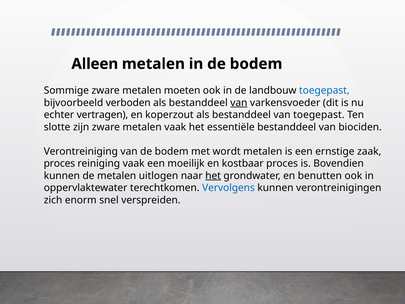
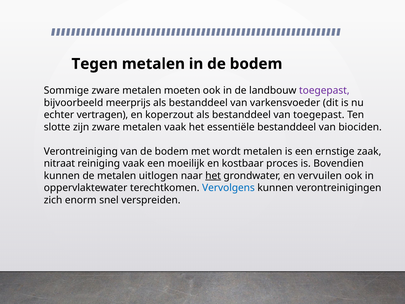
Alleen: Alleen -> Tegen
toegepast at (324, 90) colour: blue -> purple
verboden: verboden -> meerprijs
van at (239, 103) underline: present -> none
proces at (59, 163): proces -> nitraat
benutten: benutten -> vervuilen
